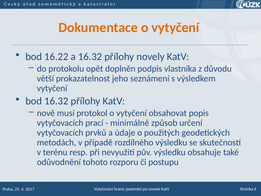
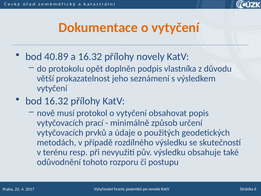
16.22: 16.22 -> 40.89
